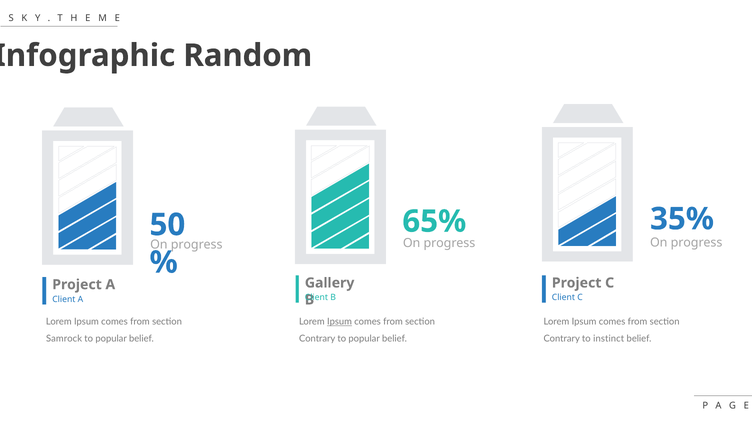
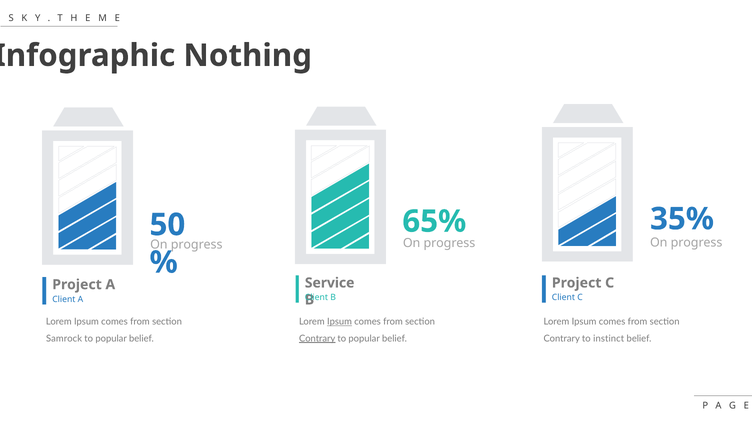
Random: Random -> Nothing
Gallery: Gallery -> Service
Contrary at (317, 338) underline: none -> present
